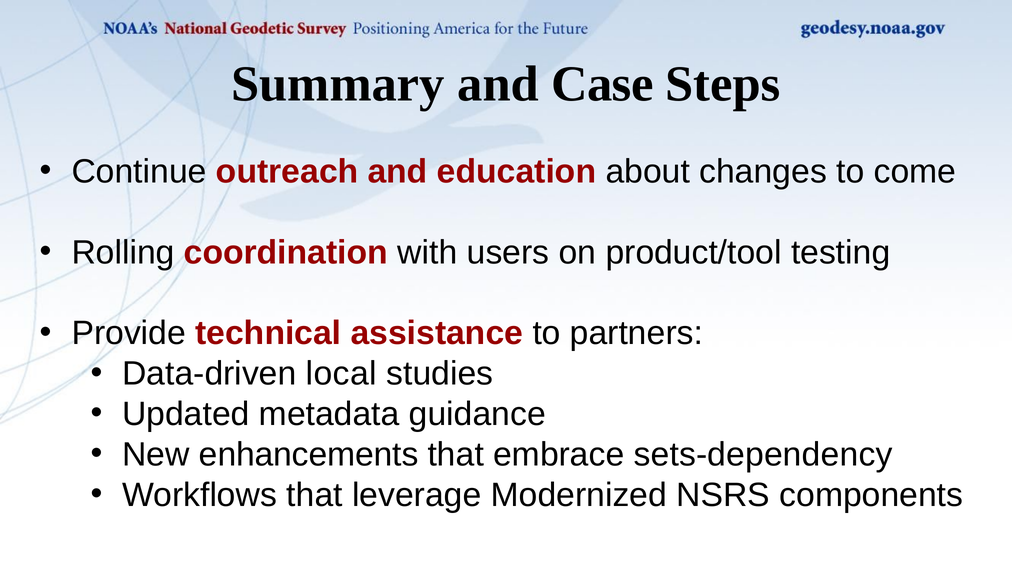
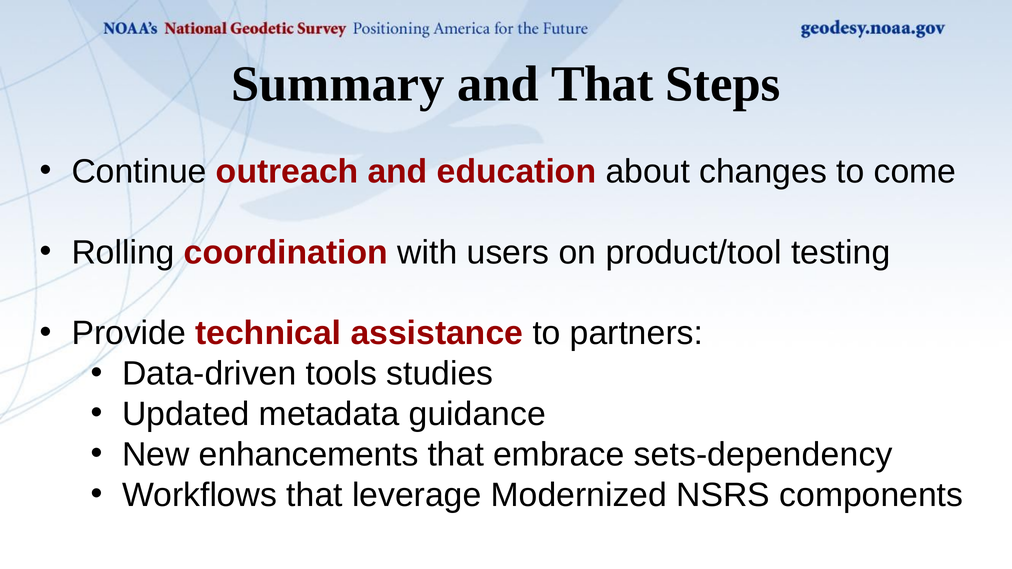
and Case: Case -> That
local: local -> tools
